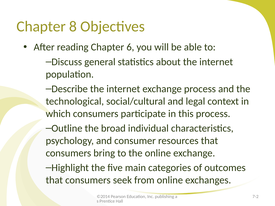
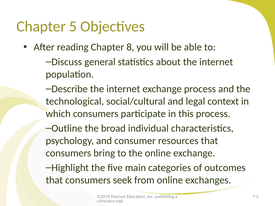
8: 8 -> 5
6: 6 -> 8
